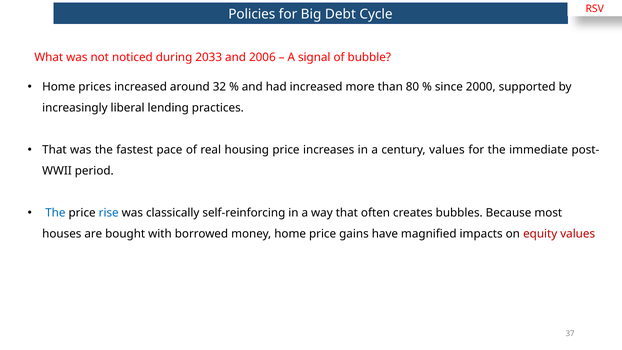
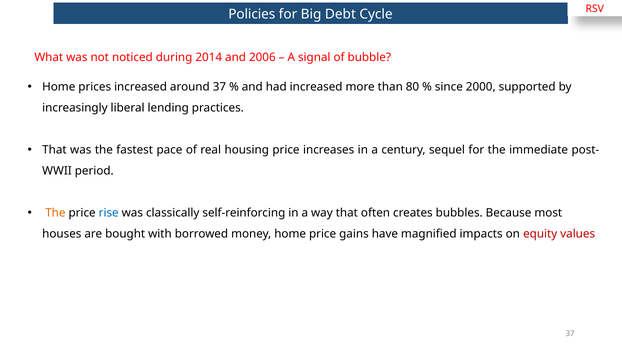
2033: 2033 -> 2014
around 32: 32 -> 37
century values: values -> sequel
The at (55, 213) colour: blue -> orange
